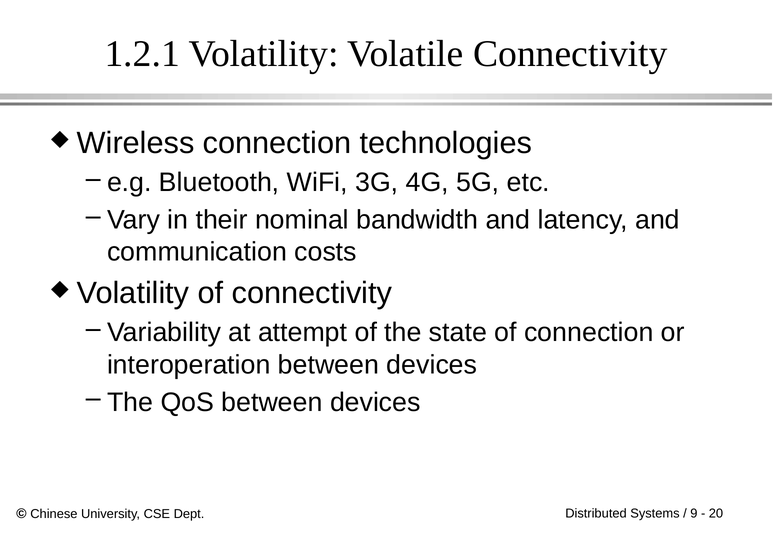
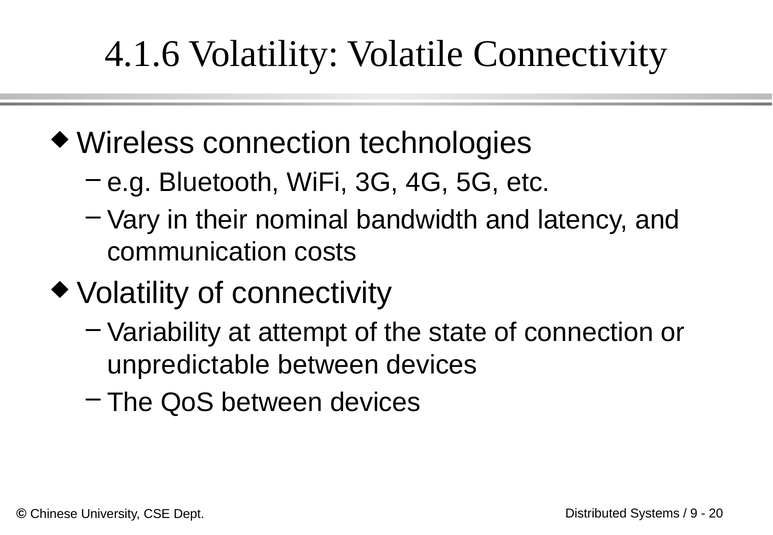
1.2.1: 1.2.1 -> 4.1.6
interoperation: interoperation -> unpredictable
